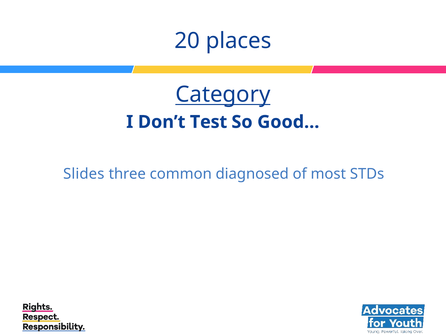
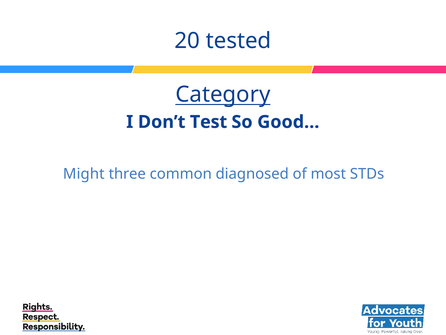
places: places -> tested
Slides: Slides -> Might
